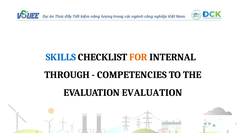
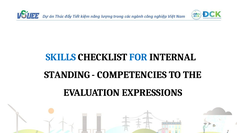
FOR colour: orange -> blue
THROUGH: THROUGH -> STANDING
EVALUATION EVALUATION: EVALUATION -> EXPRESSIONS
